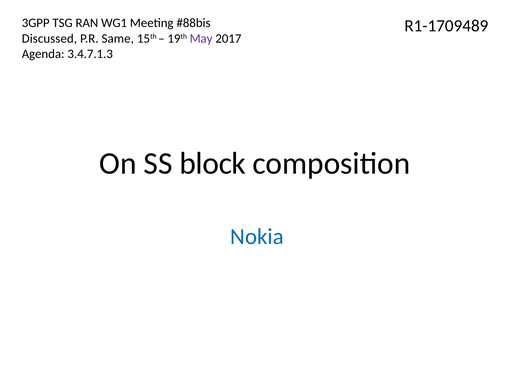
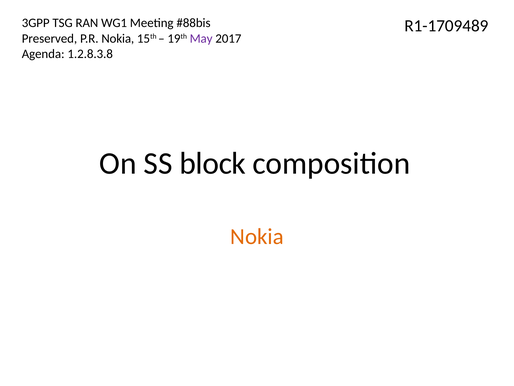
Discussed: Discussed -> Preserved
P.R Same: Same -> Nokia
3.4.7.1.3: 3.4.7.1.3 -> 1.2.8.3.8
Nokia at (257, 236) colour: blue -> orange
